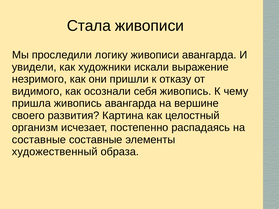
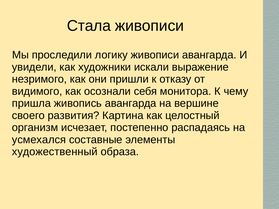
себя живопись: живопись -> монитора
составные at (39, 140): составные -> усмехался
